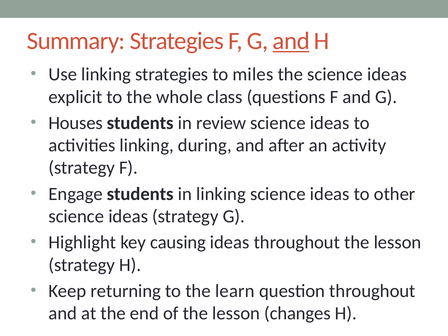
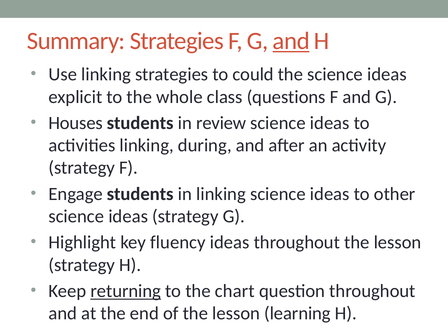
miles: miles -> could
causing: causing -> fluency
returning underline: none -> present
learn: learn -> chart
changes: changes -> learning
